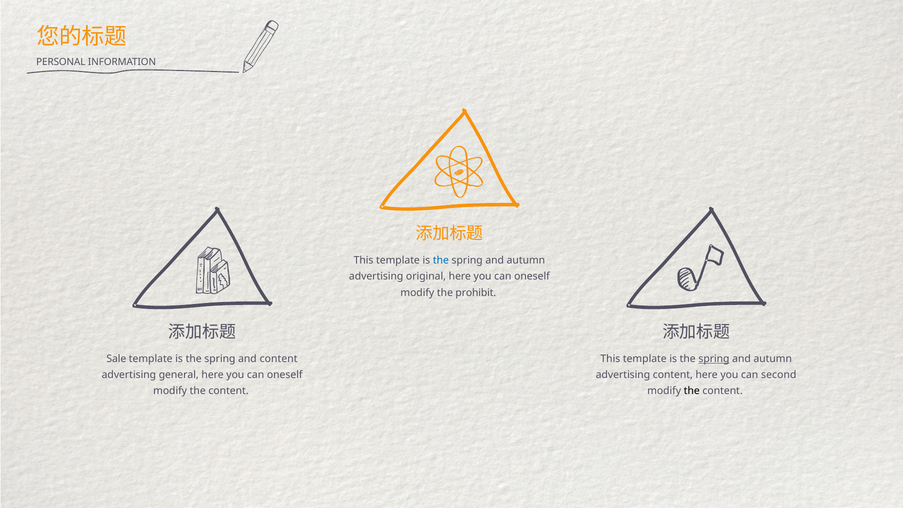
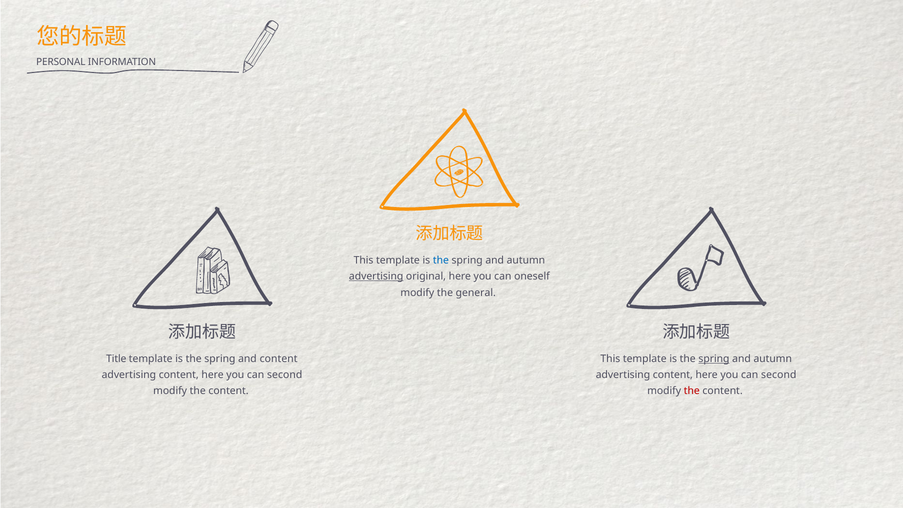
advertising at (376, 276) underline: none -> present
prohibit: prohibit -> general
Sale: Sale -> Title
general at (179, 375): general -> content
oneself at (285, 375): oneself -> second
the at (692, 391) colour: black -> red
